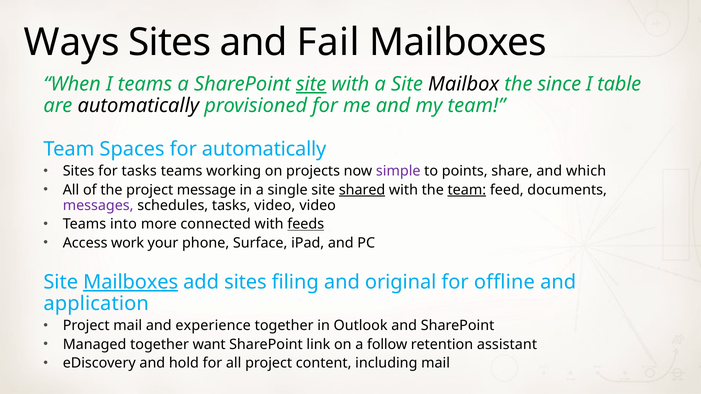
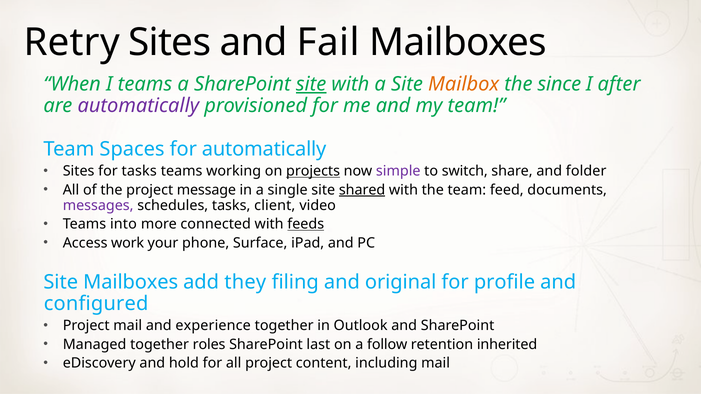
Ways: Ways -> Retry
Mailbox colour: black -> orange
table: table -> after
automatically at (138, 106) colour: black -> purple
projects underline: none -> present
points: points -> switch
which: which -> folder
team at (467, 190) underline: present -> none
tasks video: video -> client
Mailboxes at (131, 282) underline: present -> none
add sites: sites -> they
offline: offline -> profile
application: application -> configured
want: want -> roles
link: link -> last
assistant: assistant -> inherited
